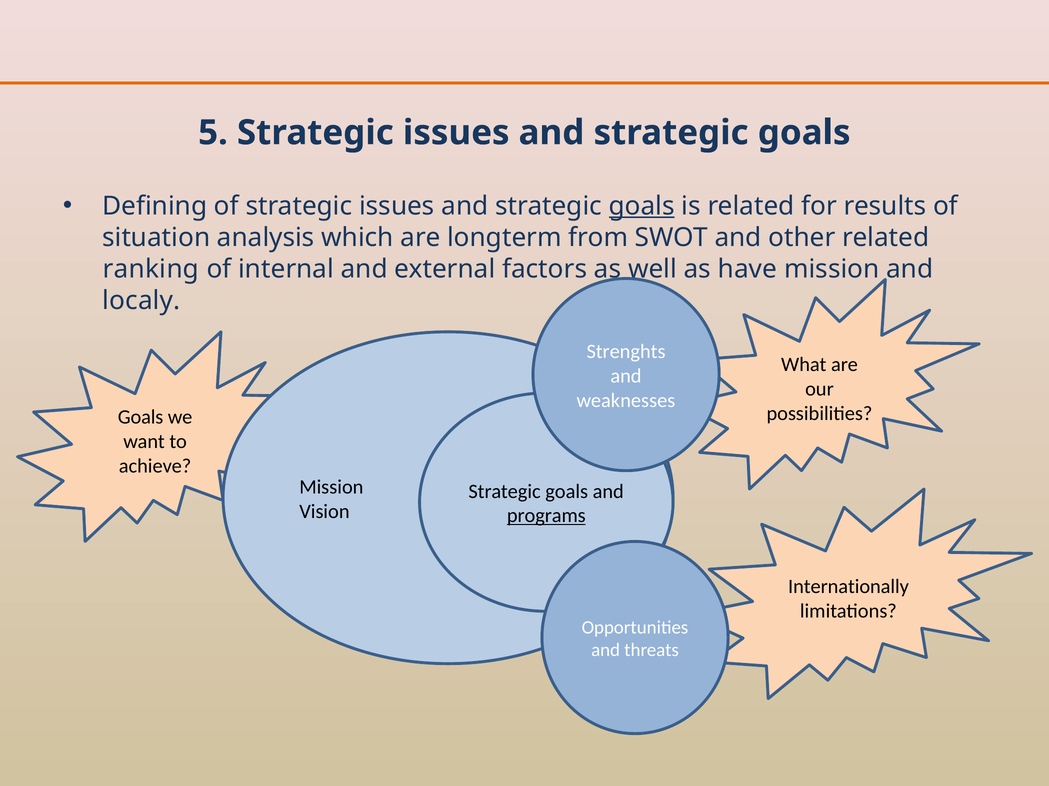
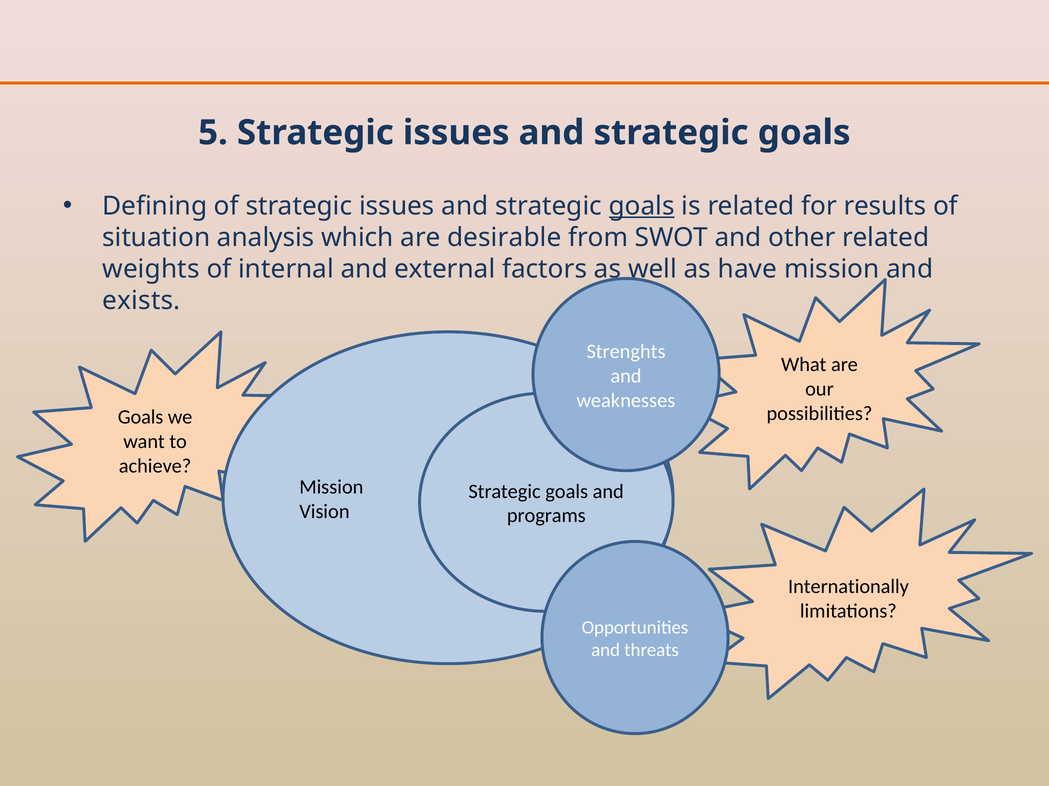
longterm: longterm -> desirable
ranking: ranking -> weights
localy: localy -> exists
programs underline: present -> none
